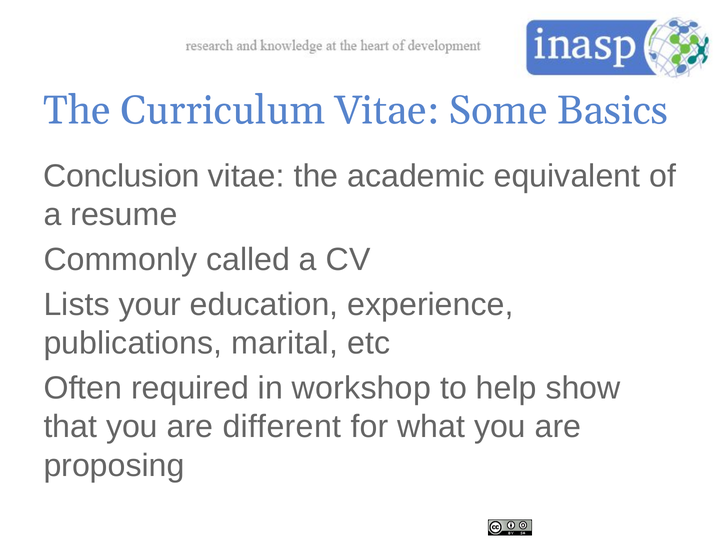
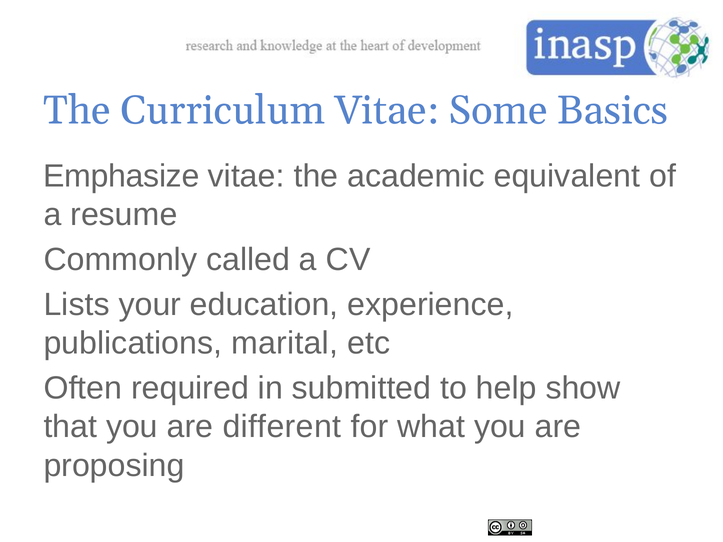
Conclusion: Conclusion -> Emphasize
workshop: workshop -> submitted
